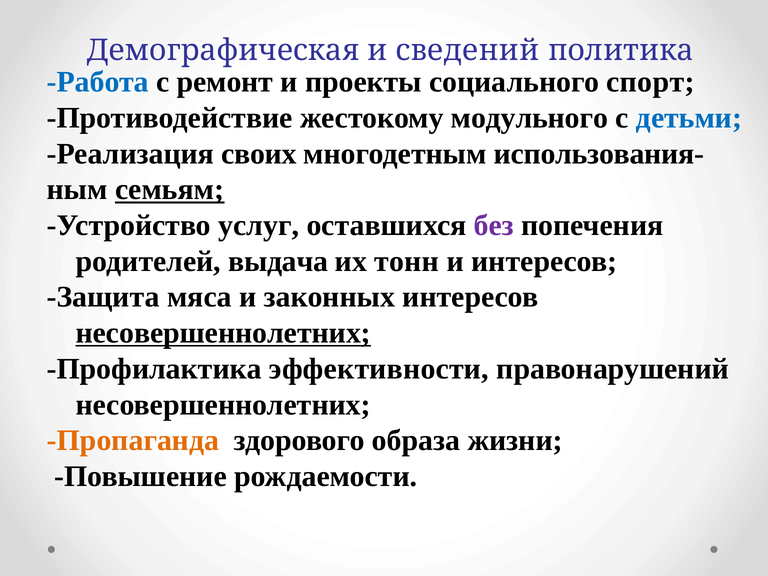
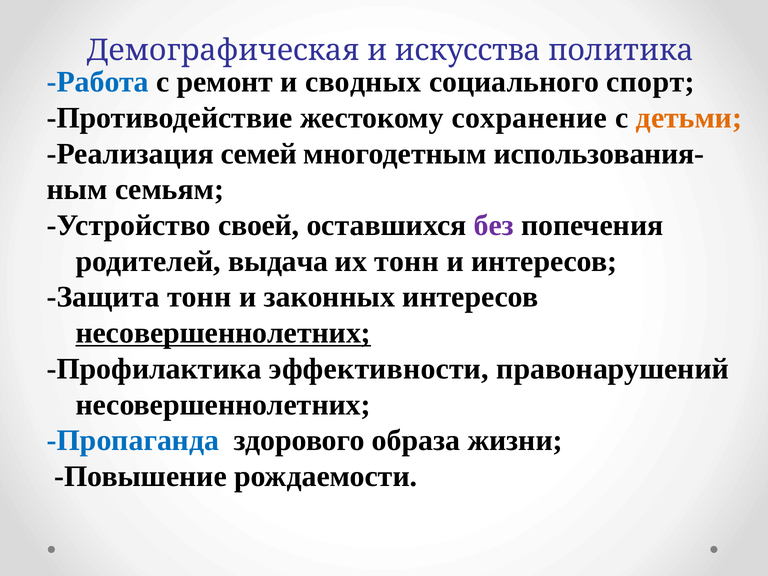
сведений: сведений -> искусства
проекты: проекты -> сводных
модульного: модульного -> сохранение
детьми colour: blue -> orange
своих: своих -> семей
семьям underline: present -> none
услуг: услуг -> своей
Защита мяса: мяса -> тонн
Пропаганда colour: orange -> blue
